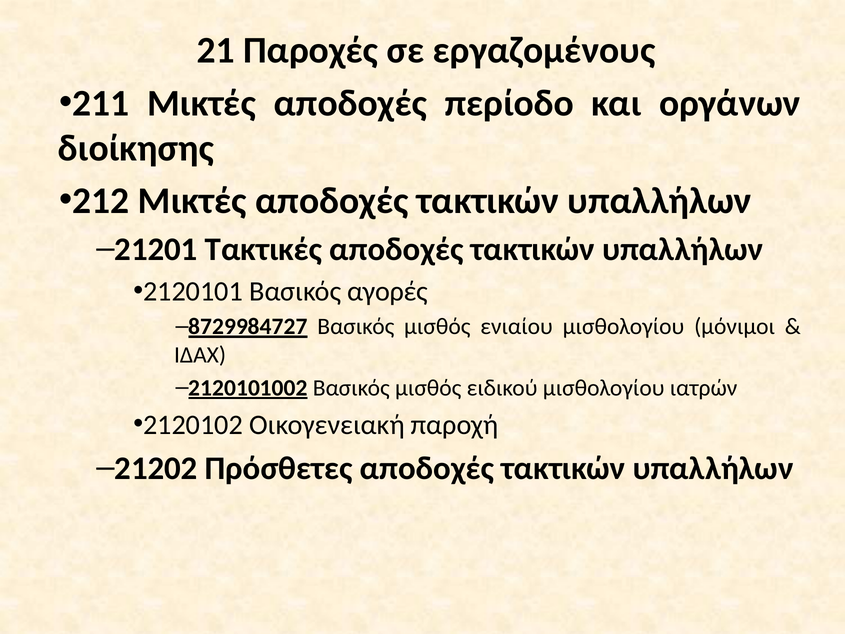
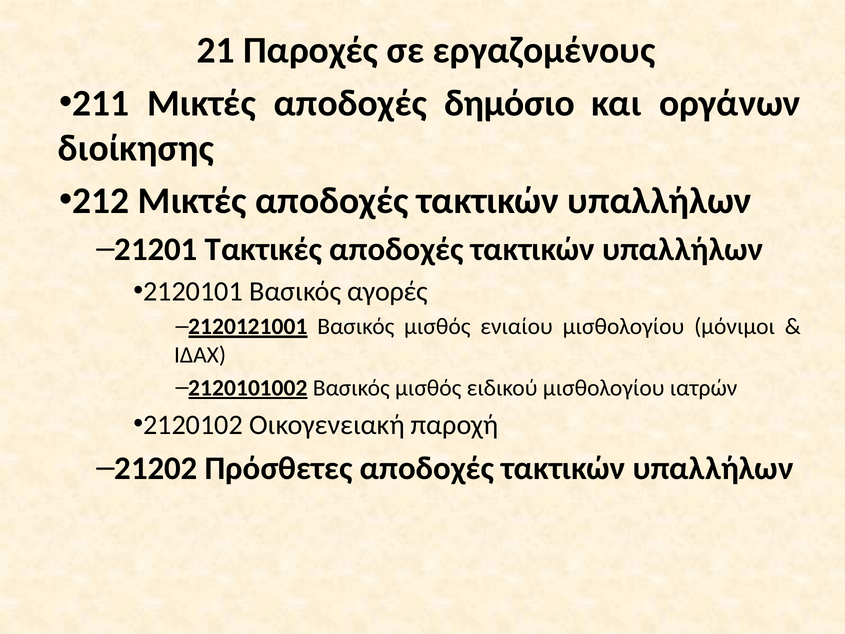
περίοδο: περίοδο -> δημόσιο
8729984727: 8729984727 -> 2120121001
